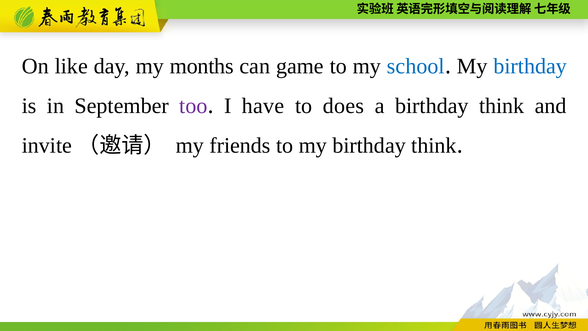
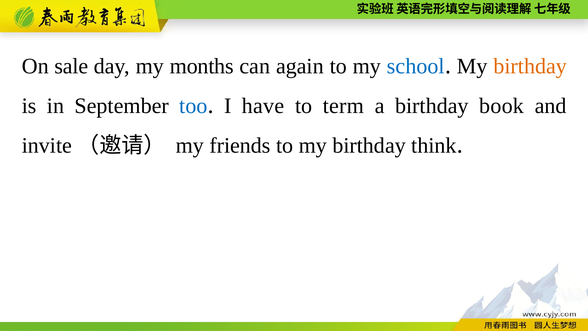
like: like -> sale
game: game -> again
birthday at (530, 66) colour: blue -> orange
too colour: purple -> blue
does: does -> term
a birthday think: think -> book
